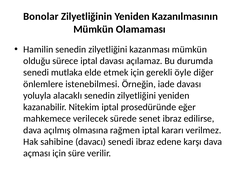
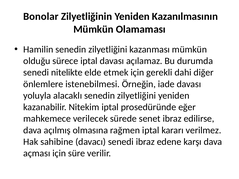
mutlaka: mutlaka -> nitelikte
öyle: öyle -> dahi
